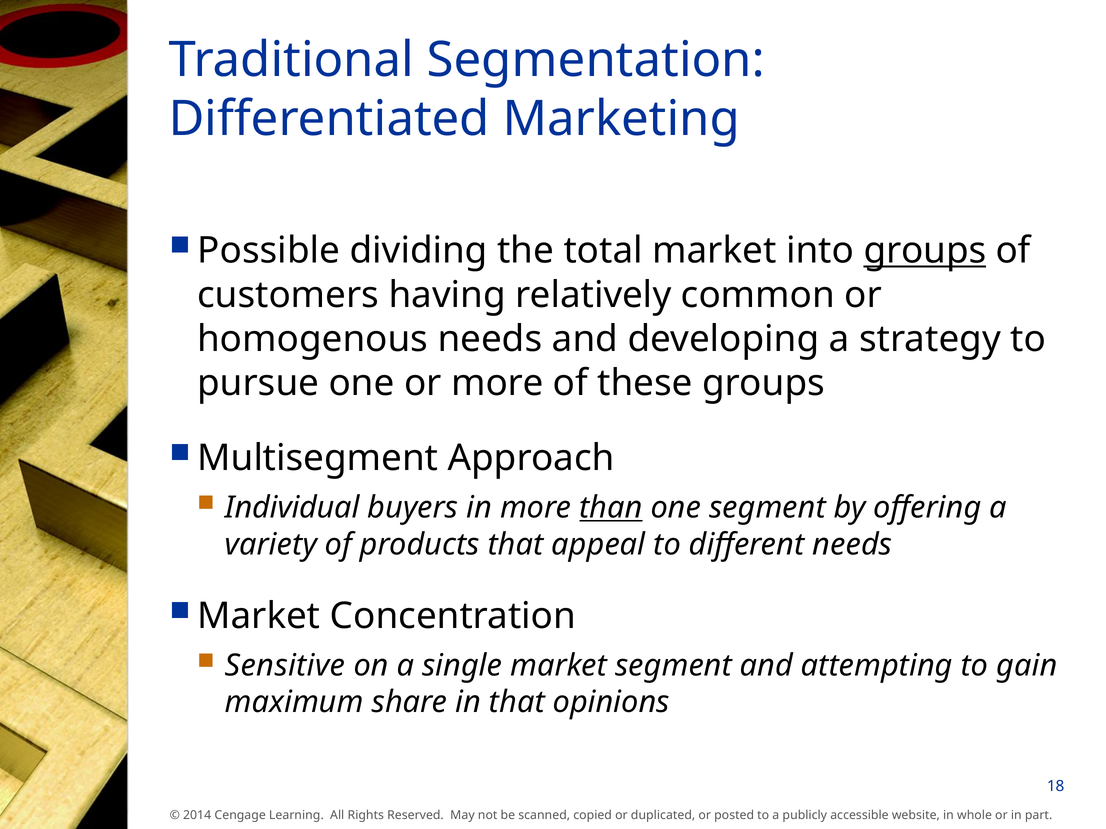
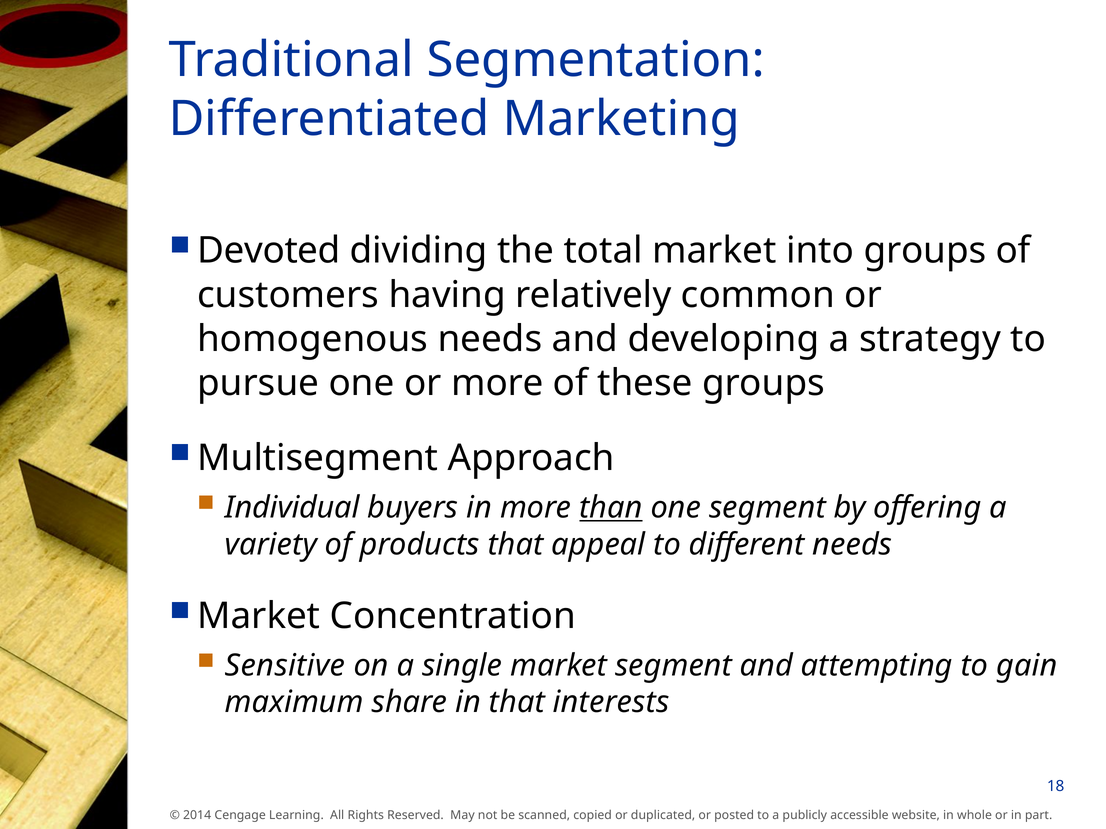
Possible: Possible -> Devoted
groups at (925, 251) underline: present -> none
opinions: opinions -> interests
